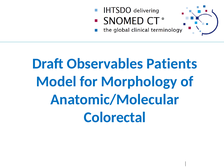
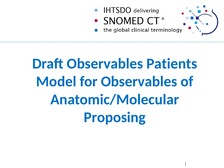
for Morphology: Morphology -> Observables
Colorectal: Colorectal -> Proposing
